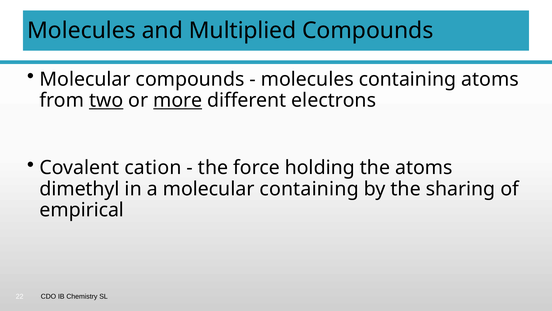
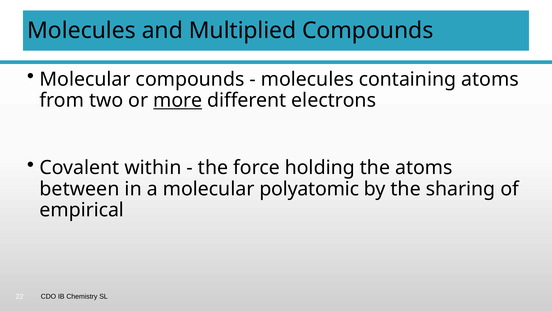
two underline: present -> none
cation: cation -> within
dimethyl: dimethyl -> between
molecular containing: containing -> polyatomic
